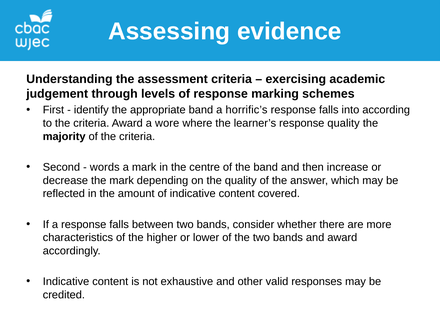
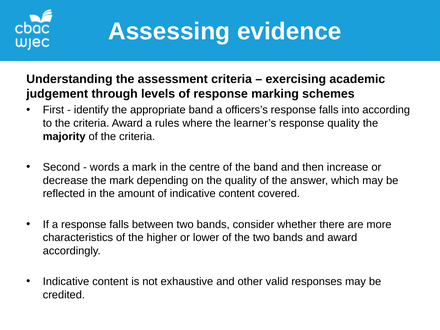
horrific’s: horrific’s -> officers’s
wore: wore -> rules
